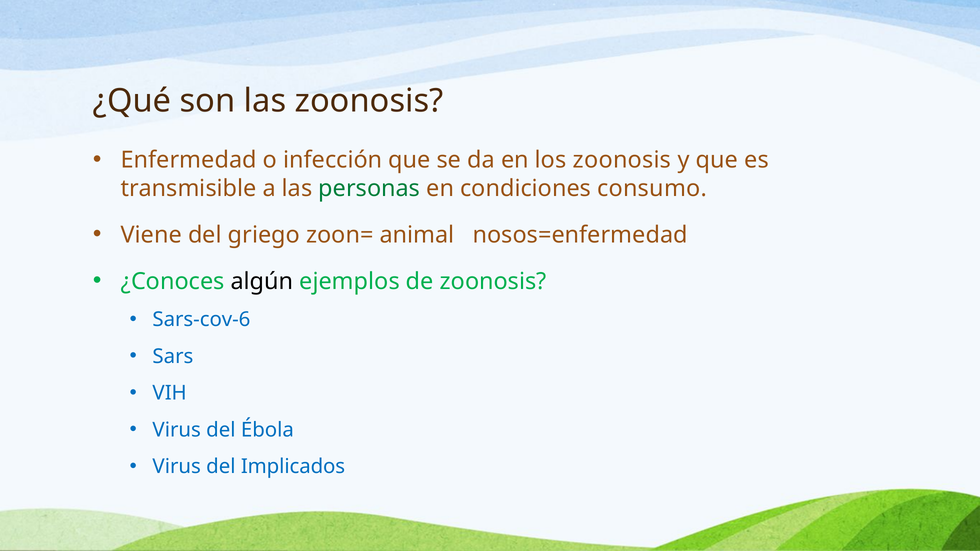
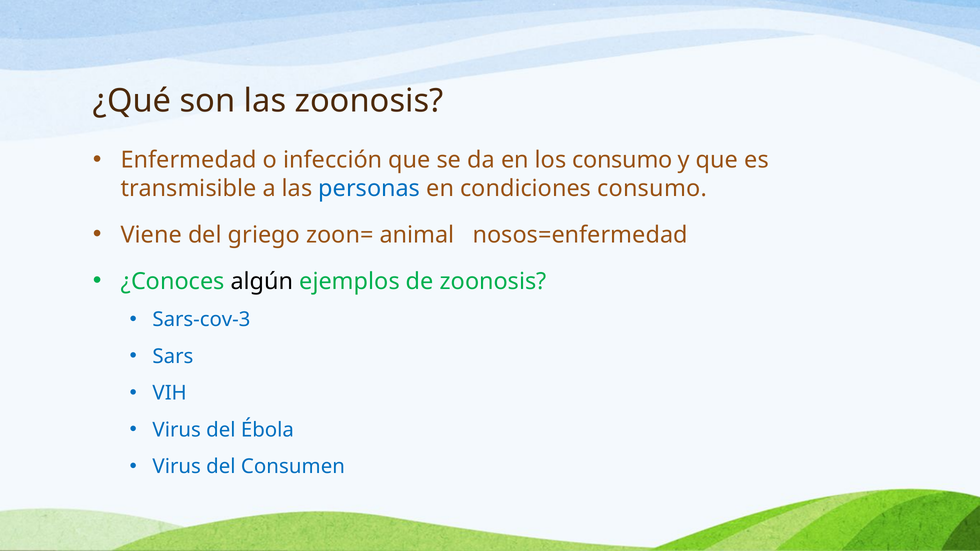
los zoonosis: zoonosis -> consumo
personas colour: green -> blue
Sars-cov-6: Sars-cov-6 -> Sars-cov-3
Implicados: Implicados -> Consumen
